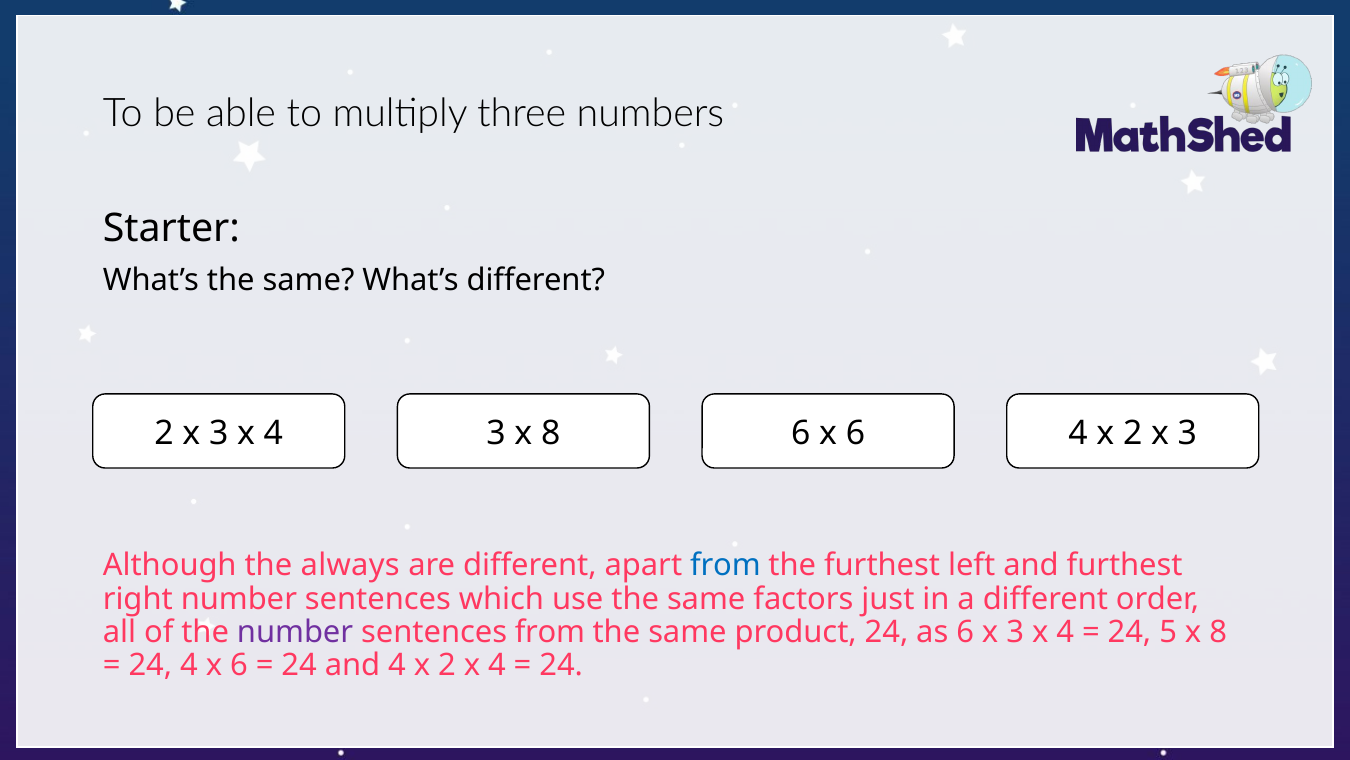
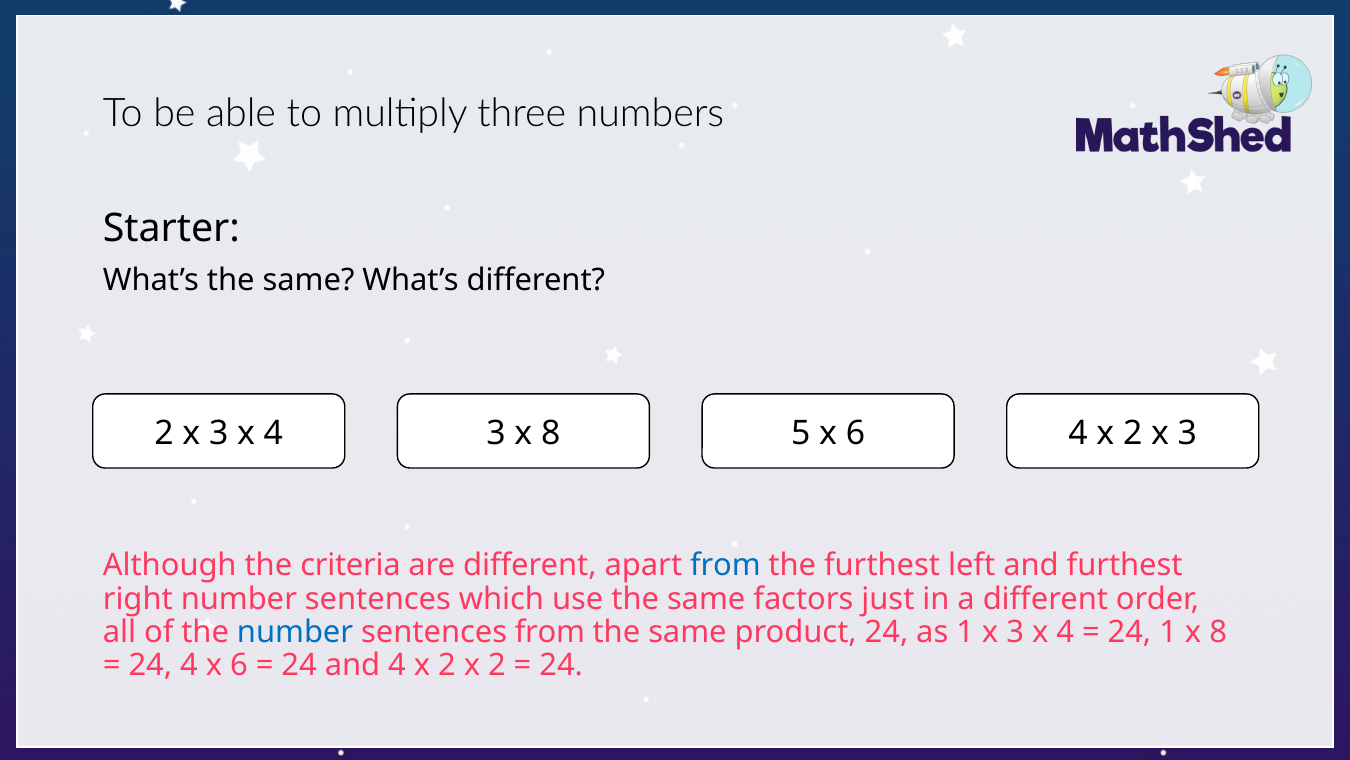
8 6: 6 -> 5
always: always -> criteria
number at (295, 632) colour: purple -> blue
as 6: 6 -> 1
24 5: 5 -> 1
2 x 4: 4 -> 2
